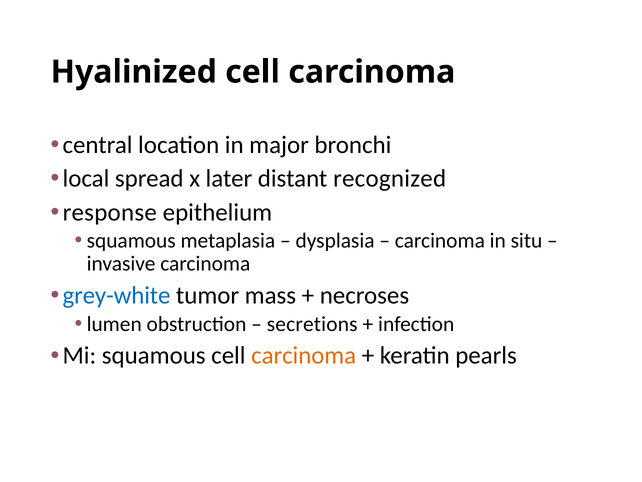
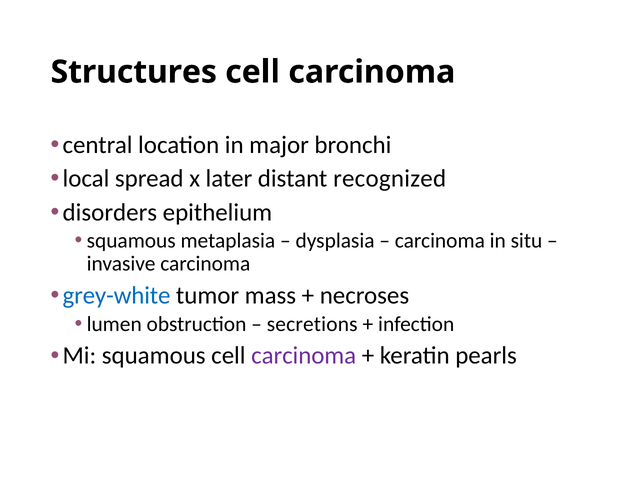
Hyalinized: Hyalinized -> Structures
response: response -> disorders
carcinoma at (304, 355) colour: orange -> purple
